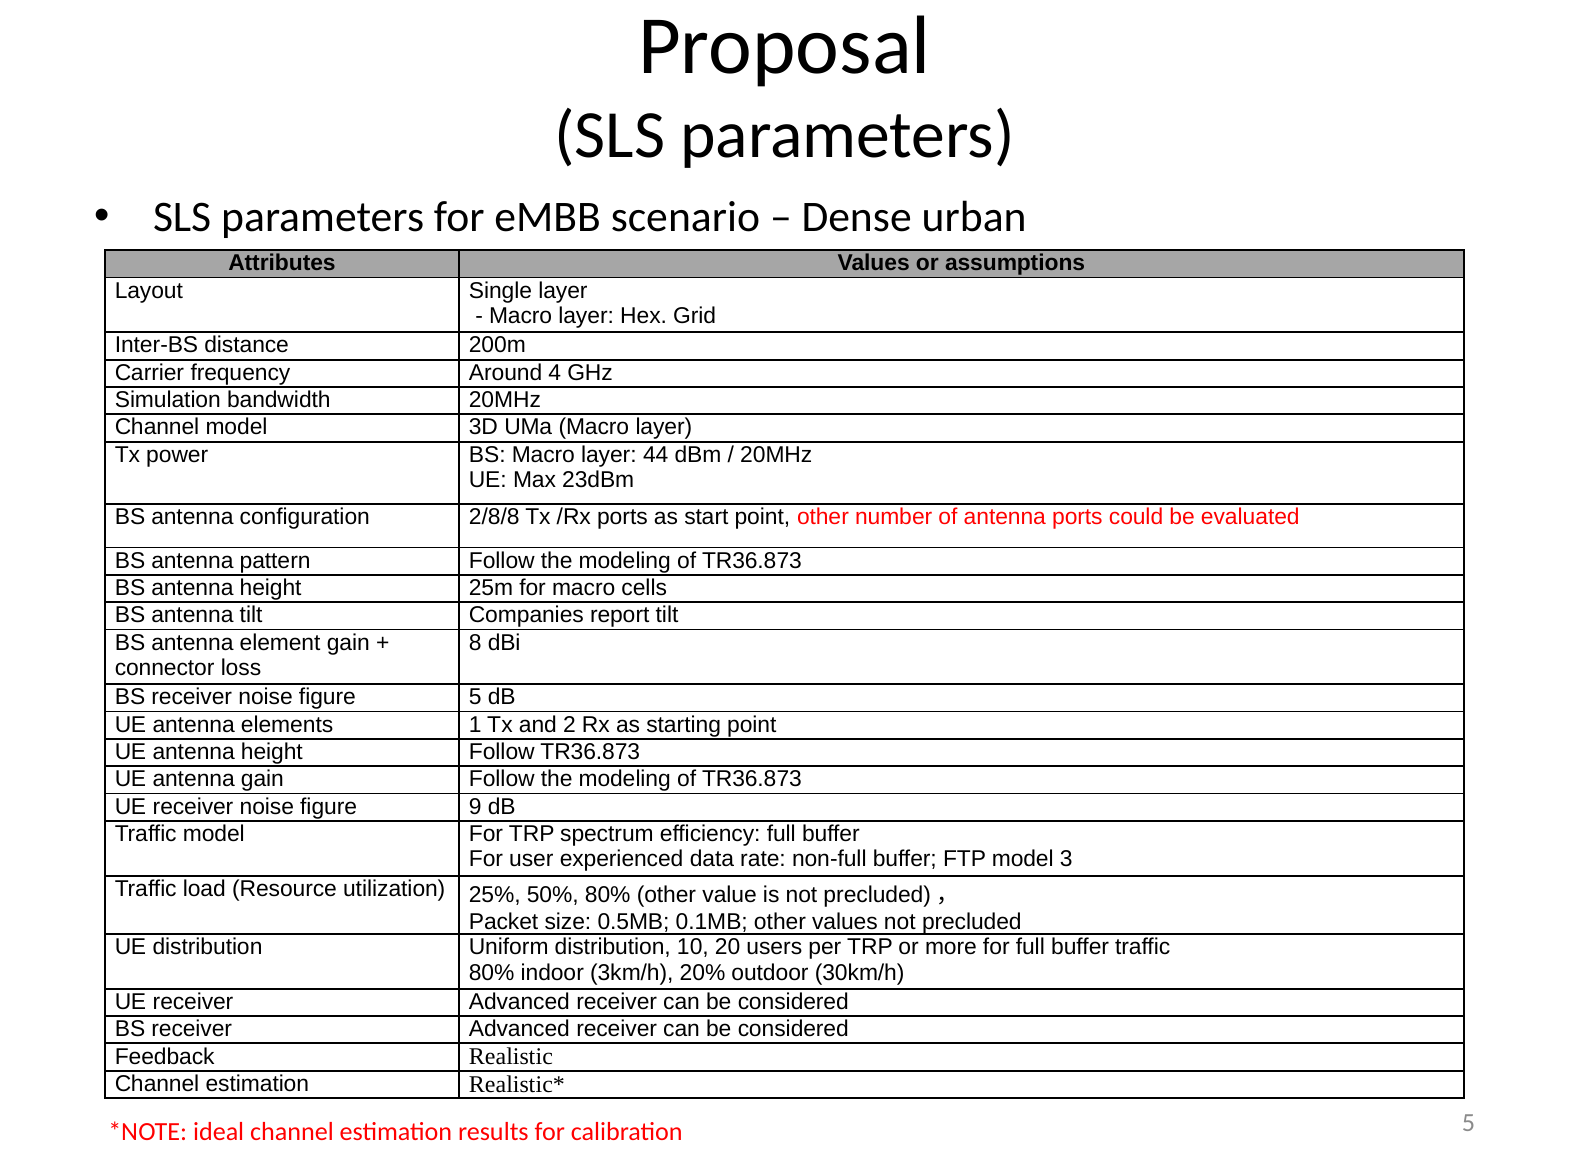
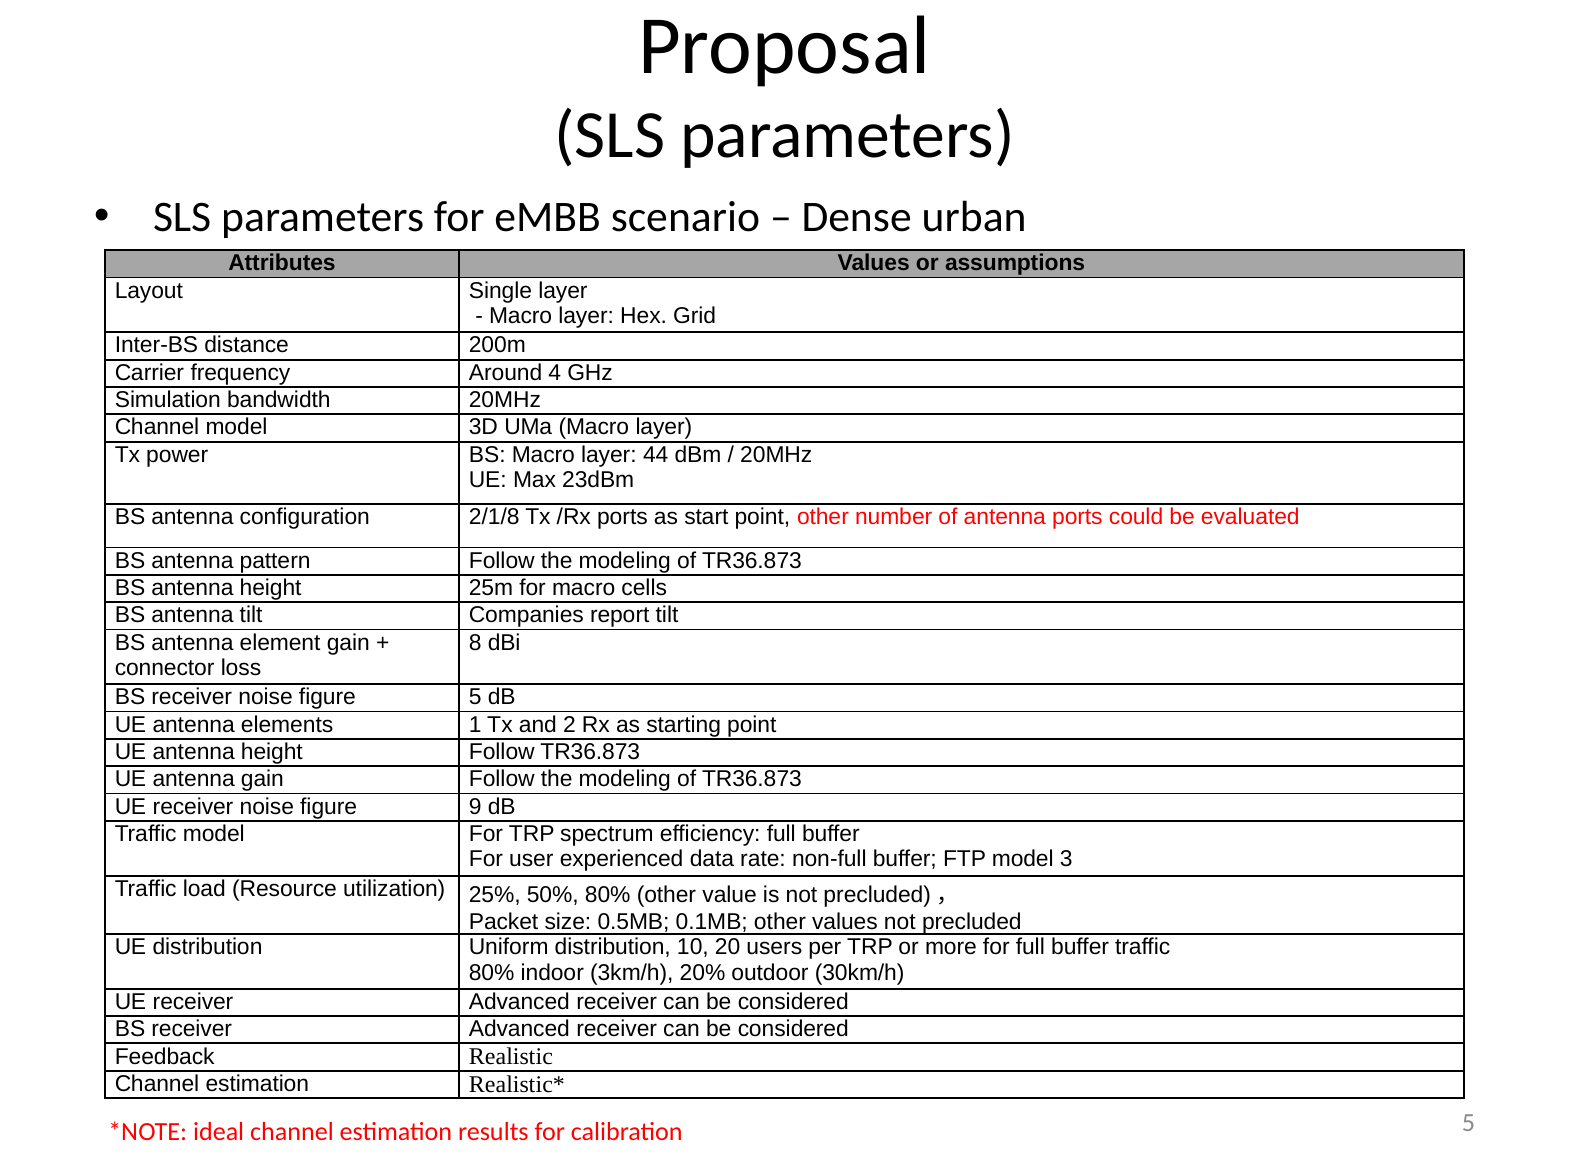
2/8/8: 2/8/8 -> 2/1/8
